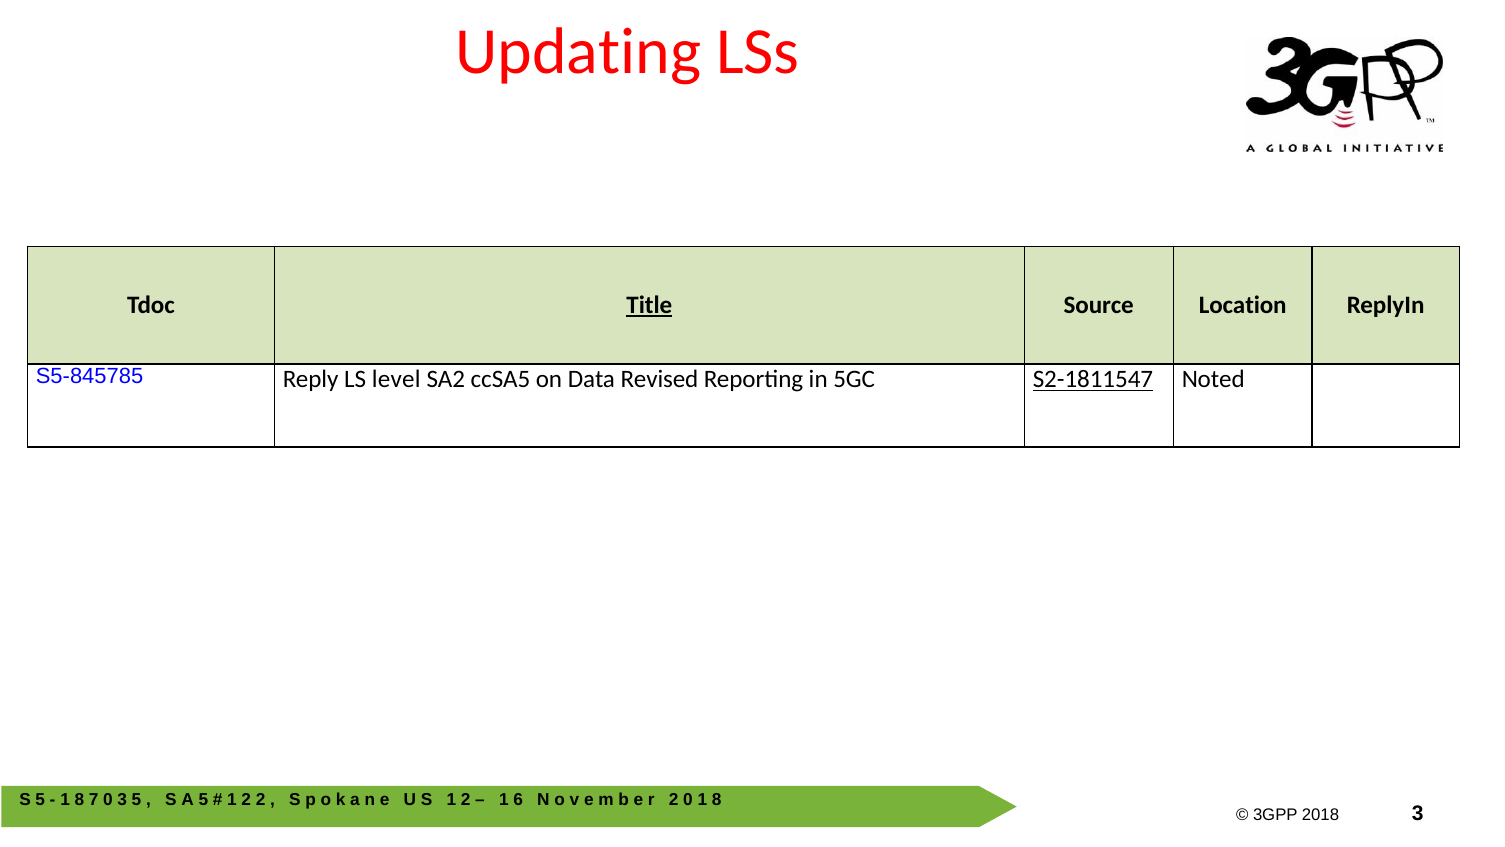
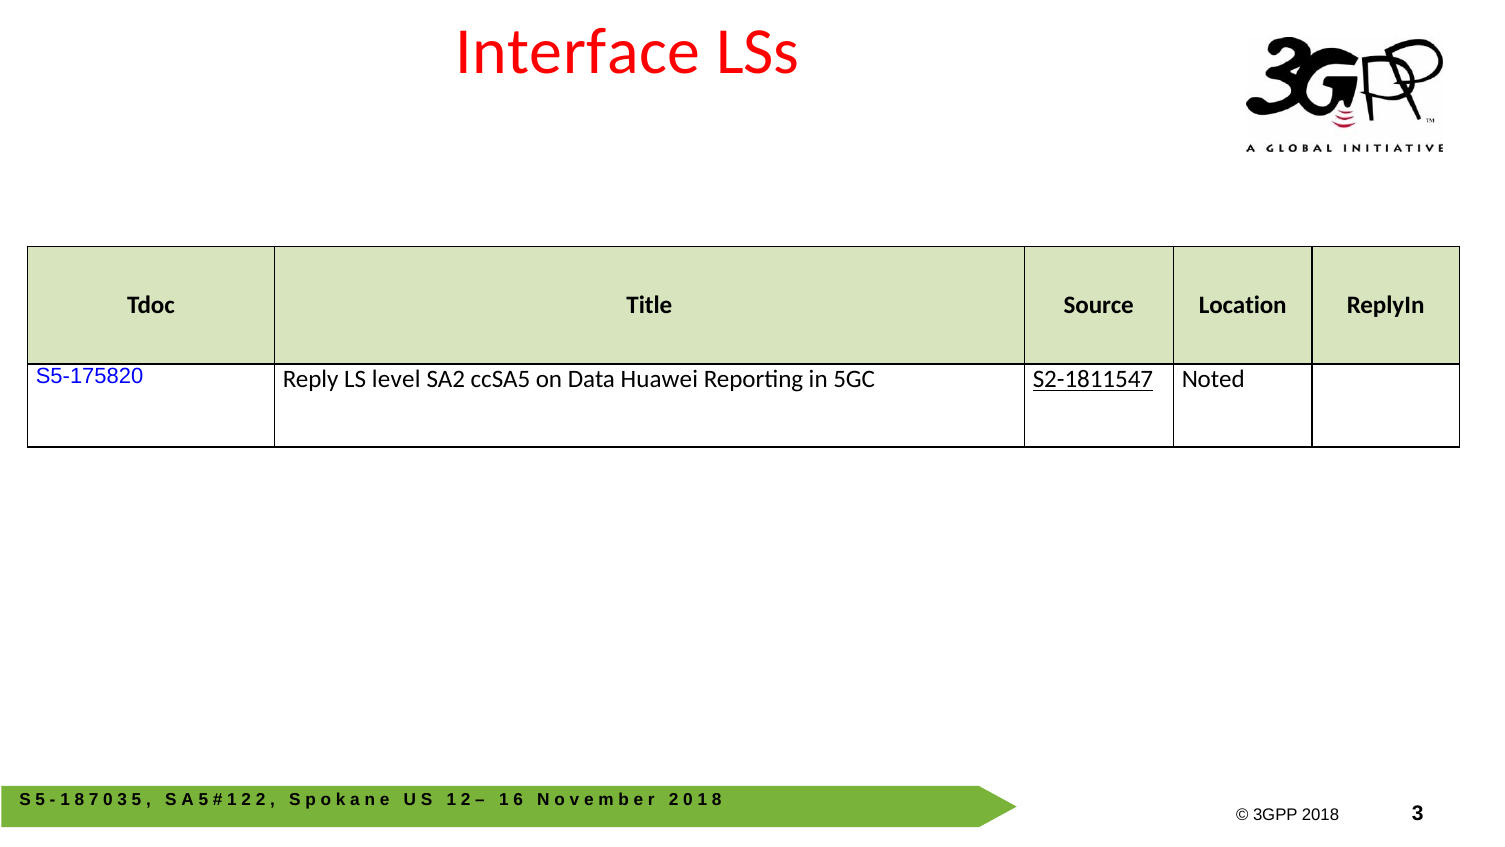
Updating: Updating -> Interface
Title underline: present -> none
S5-845785: S5-845785 -> S5-175820
Revised: Revised -> Huawei
